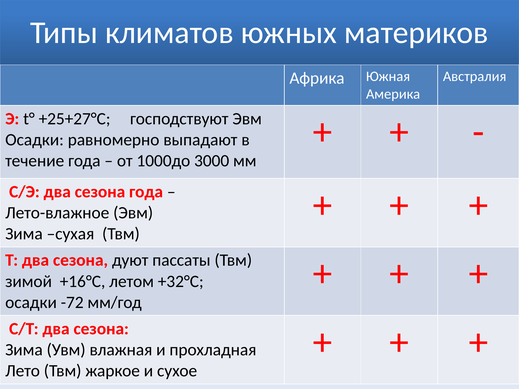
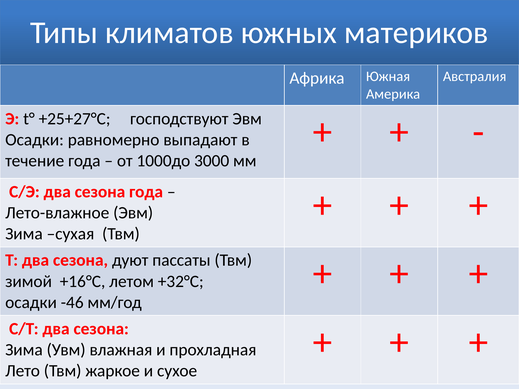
-72: -72 -> -46
